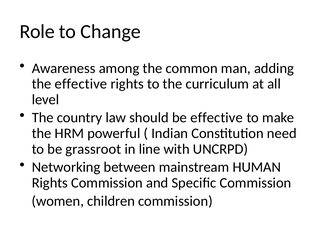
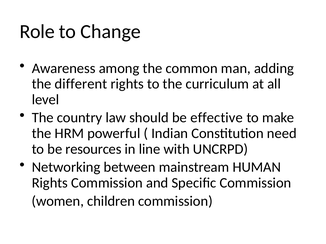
the effective: effective -> different
grassroot: grassroot -> resources
